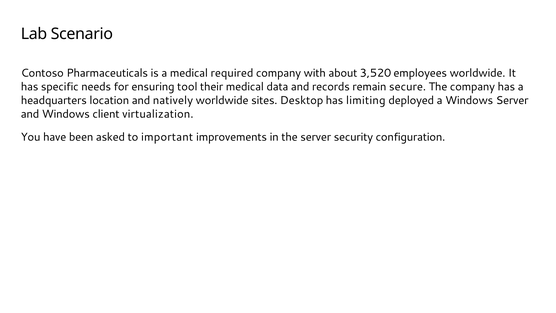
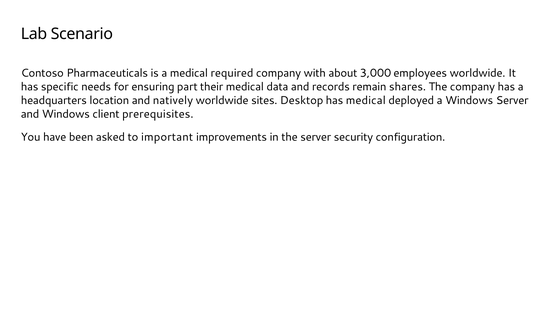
3,520: 3,520 -> 3,000
tool: tool -> part
secure: secure -> shares
has limiting: limiting -> medical
virtualization: virtualization -> prerequisites
